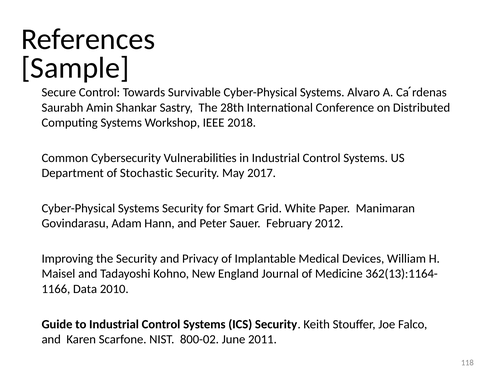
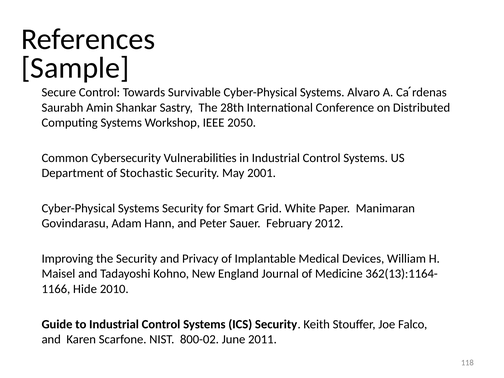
2018: 2018 -> 2050
2017: 2017 -> 2001
Data: Data -> Hide
